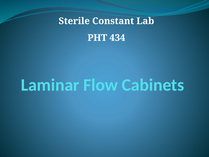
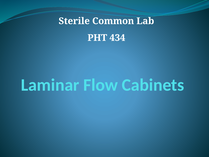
Constant: Constant -> Common
